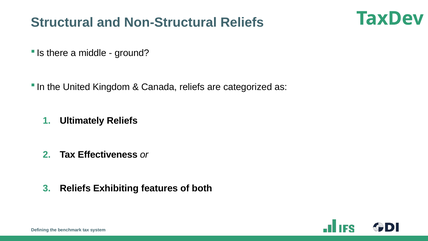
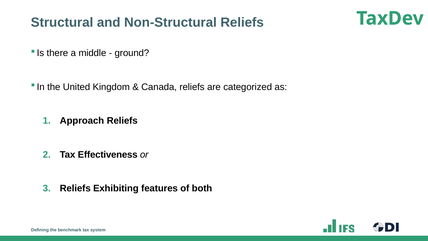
Ultimately: Ultimately -> Approach
